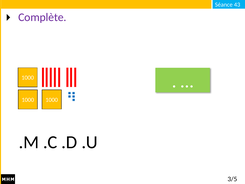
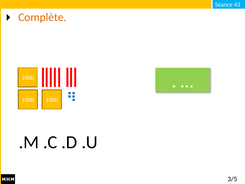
Complète colour: purple -> orange
